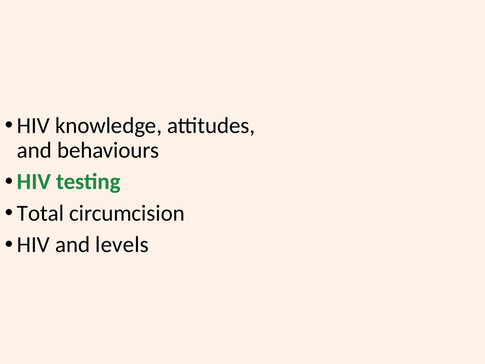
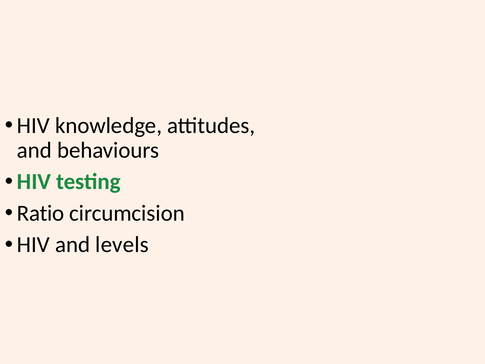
Total: Total -> Ratio
